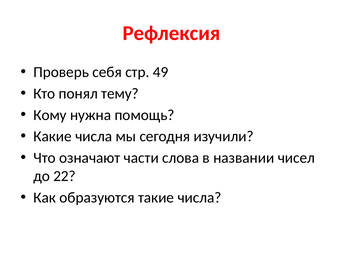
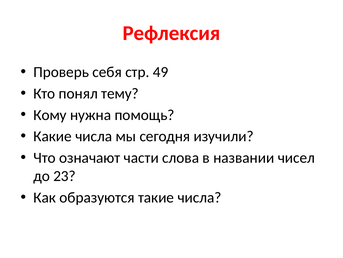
22: 22 -> 23
